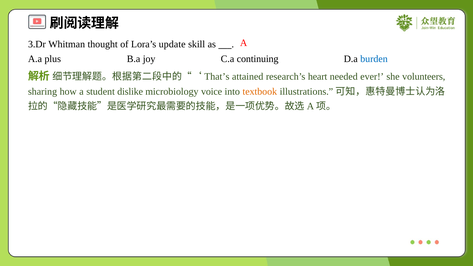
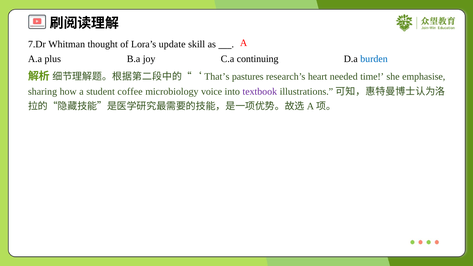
3.Dr: 3.Dr -> 7.Dr
attained: attained -> pastures
ever: ever -> time
volunteers: volunteers -> emphasise
dislike: dislike -> coffee
textbook colour: orange -> purple
